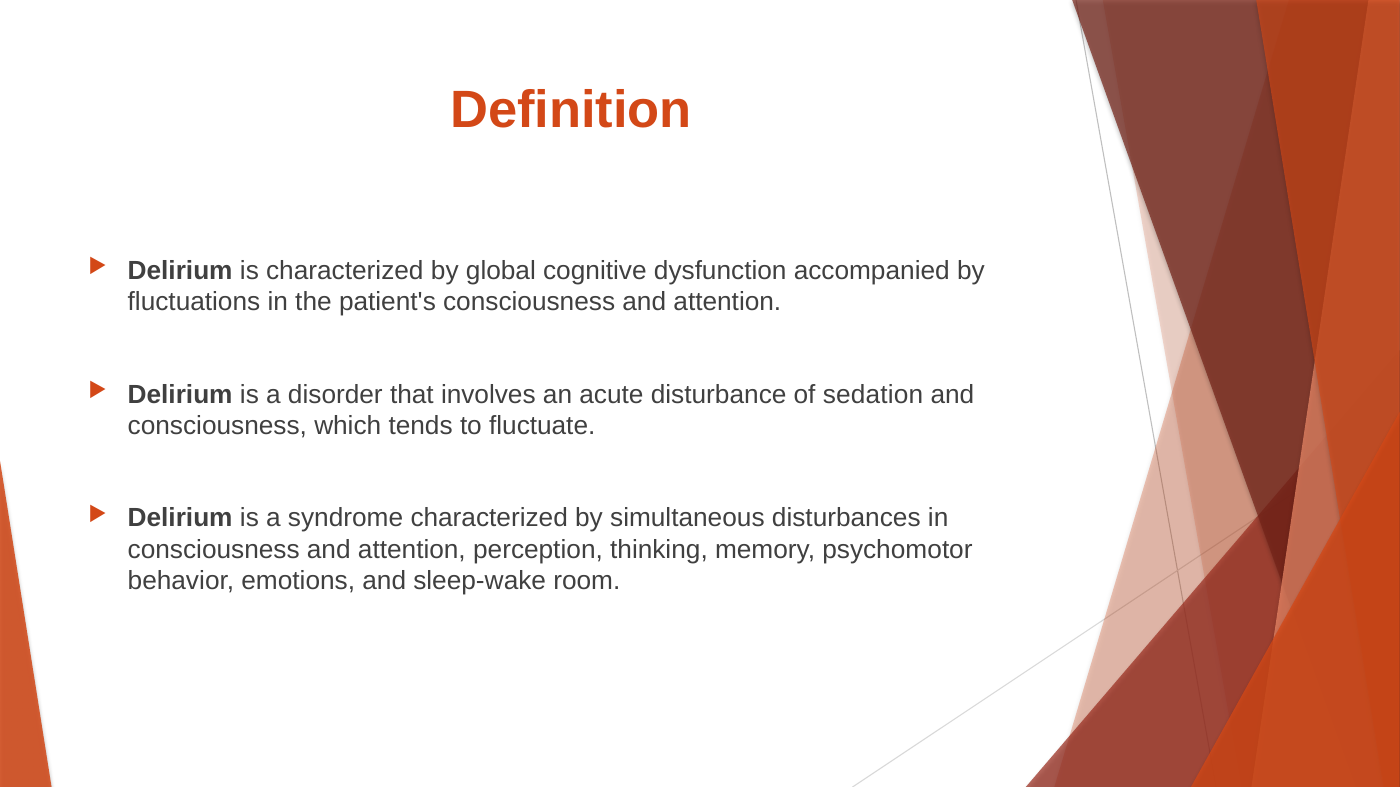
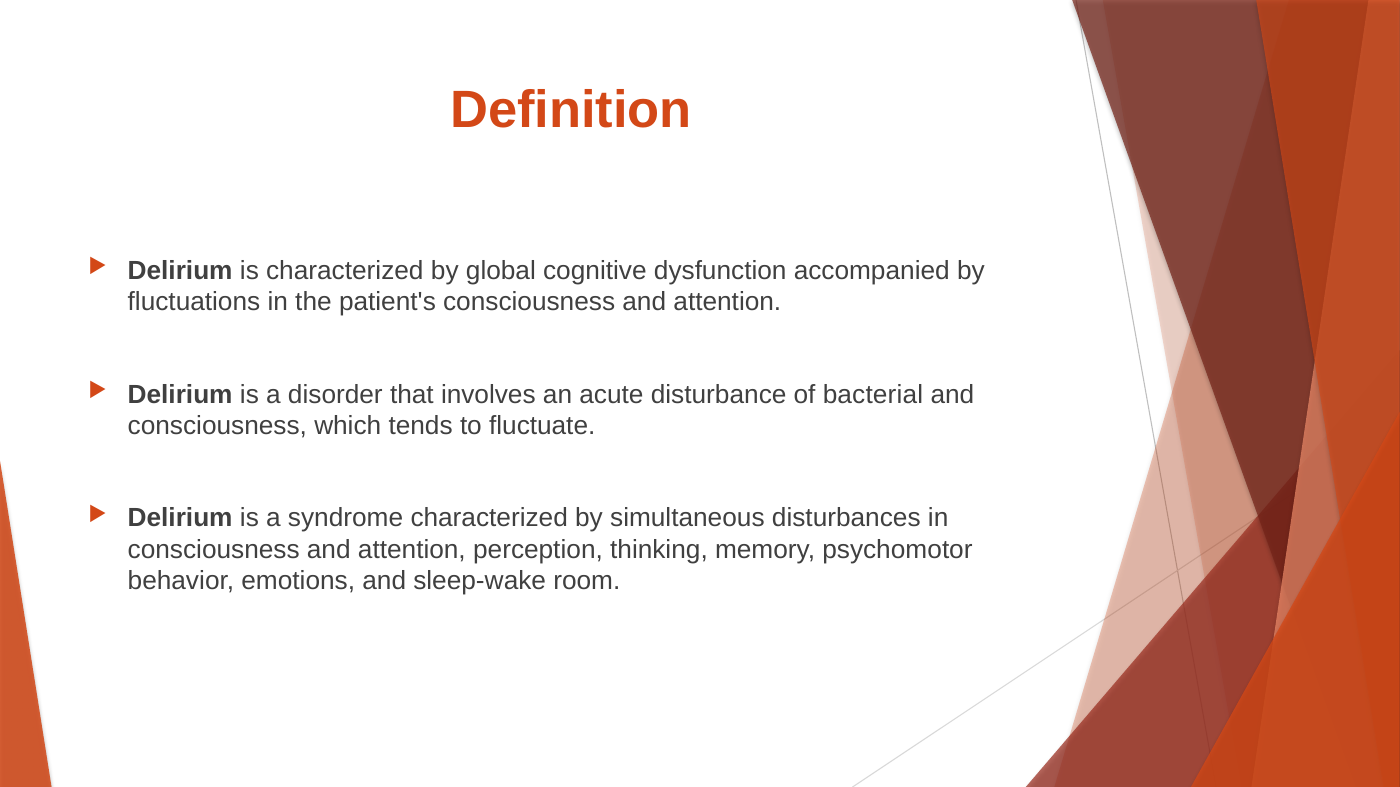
sedation: sedation -> bacterial
